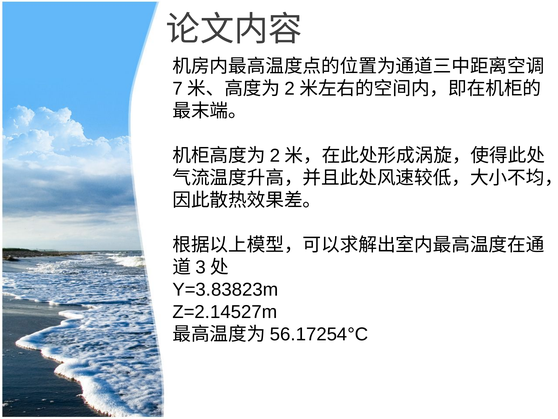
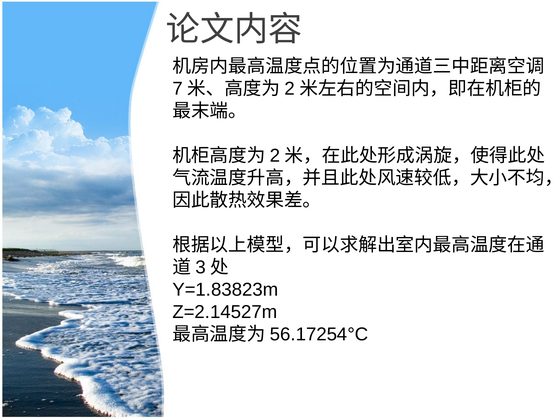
Y=3.83823m: Y=3.83823m -> Y=1.83823m
